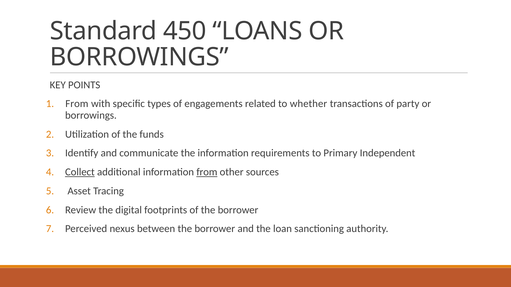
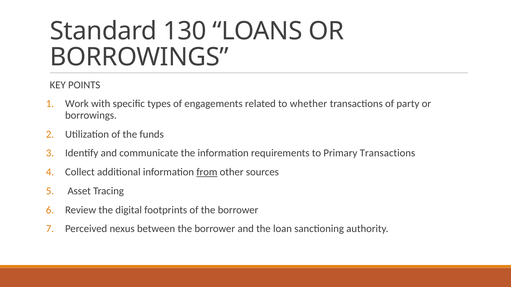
450: 450 -> 130
From at (77, 104): From -> Work
Primary Independent: Independent -> Transactions
Collect underline: present -> none
